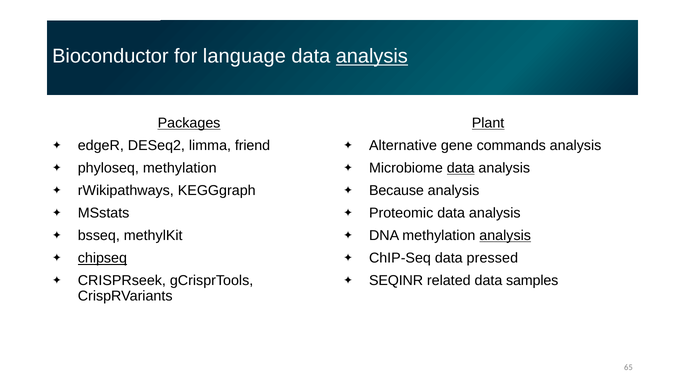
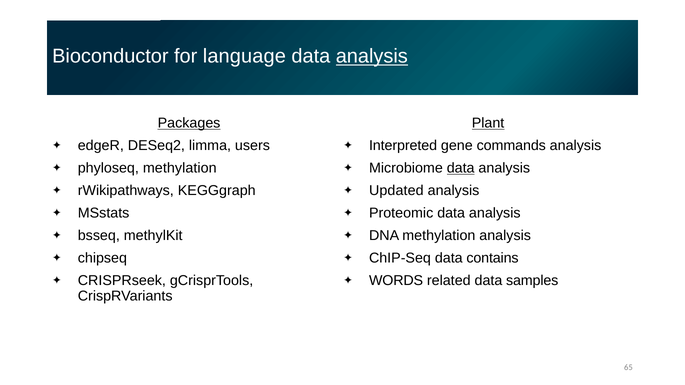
friend: friend -> users
Alternative: Alternative -> Interpreted
Because: Because -> Updated
analysis at (505, 236) underline: present -> none
chipseq underline: present -> none
pressed: pressed -> contains
SEQINR: SEQINR -> WORDS
